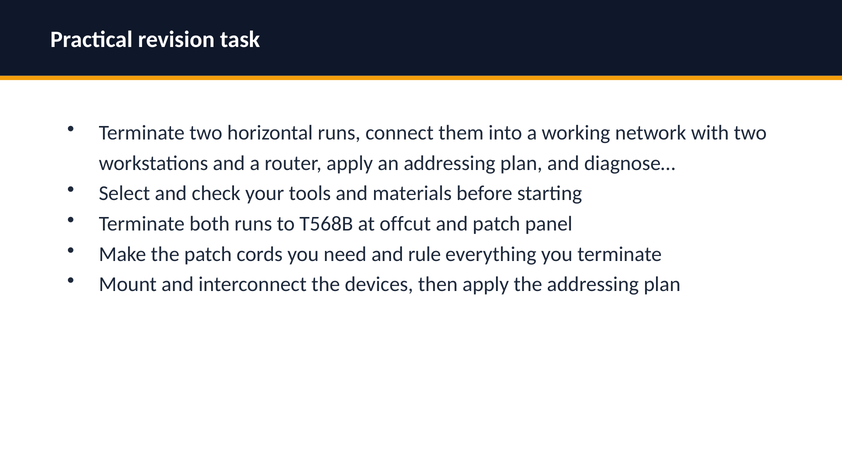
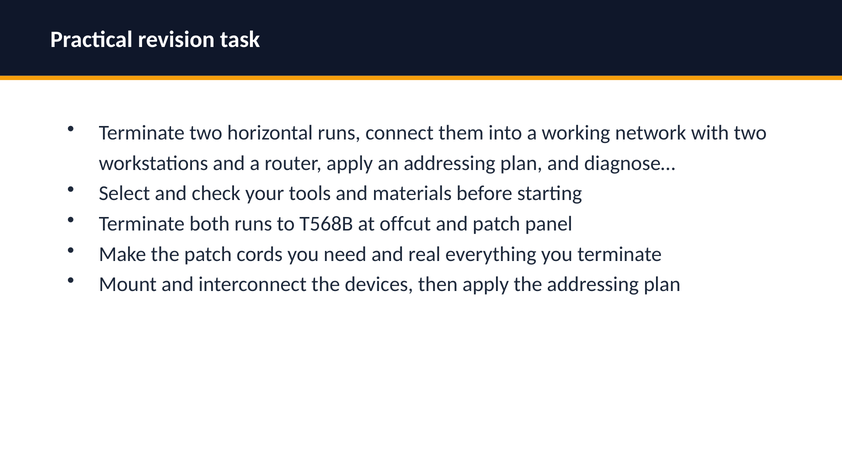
rule: rule -> real
